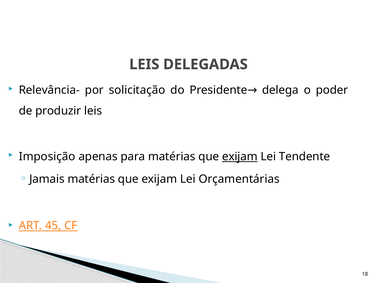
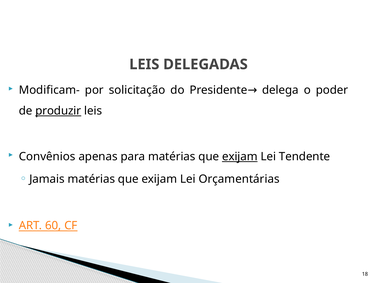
Relevância-: Relevância- -> Modificam-
produzir underline: none -> present
Imposição: Imposição -> Convênios
45: 45 -> 60
